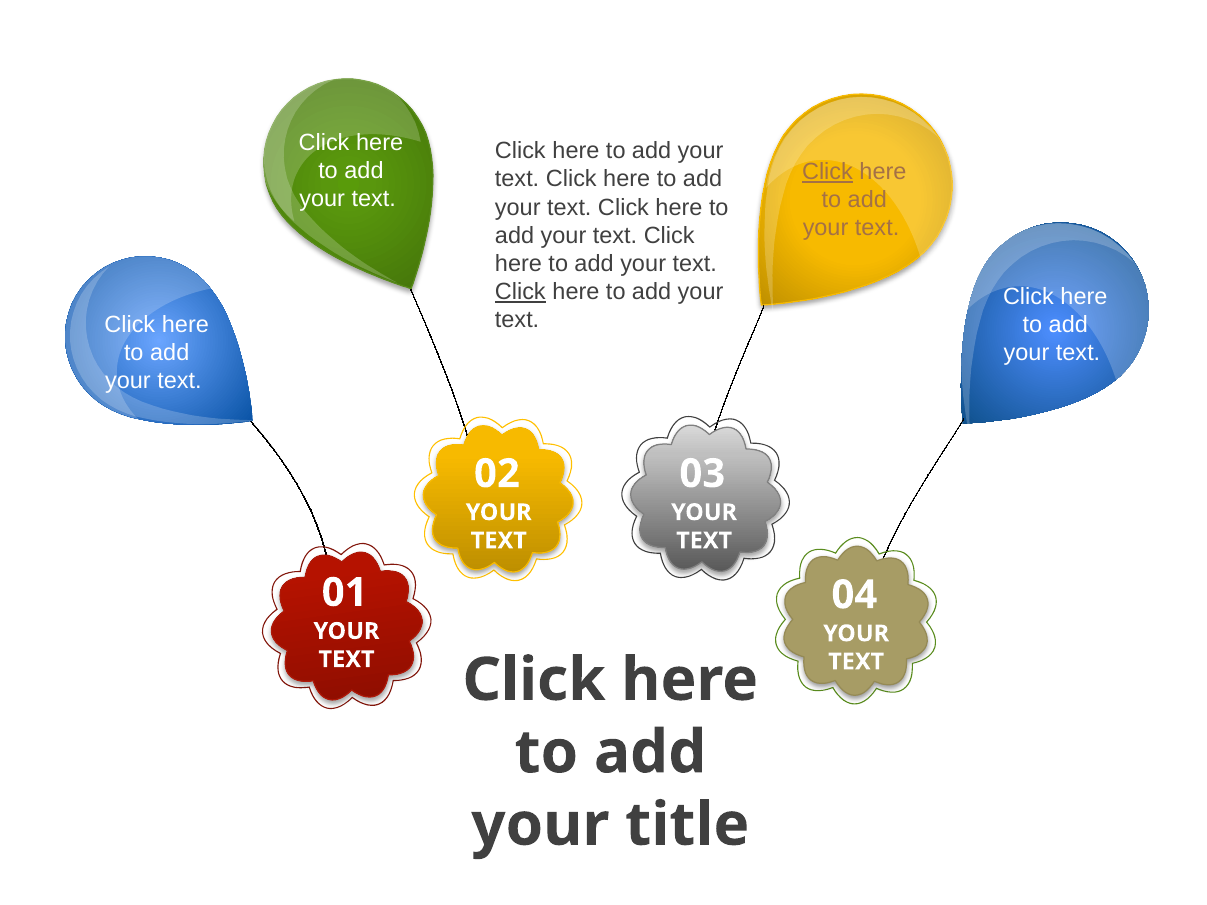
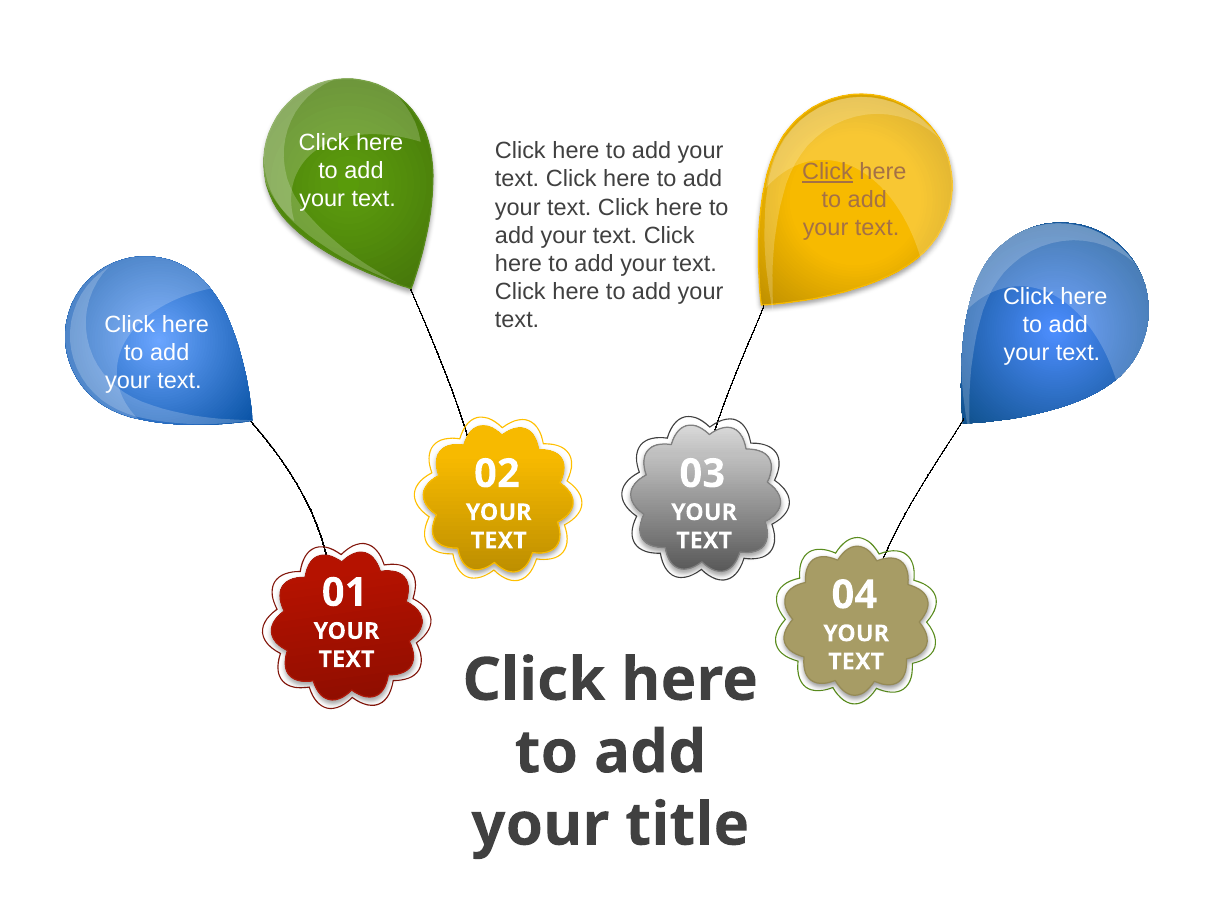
Click at (520, 292) underline: present -> none
